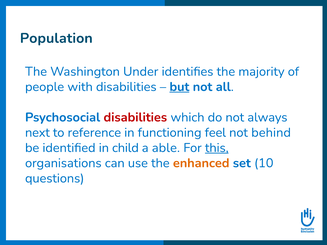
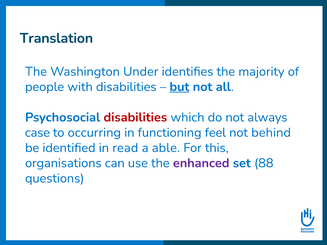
Population: Population -> Translation
next: next -> case
reference: reference -> occurring
child: child -> read
this underline: present -> none
enhanced colour: orange -> purple
10: 10 -> 88
